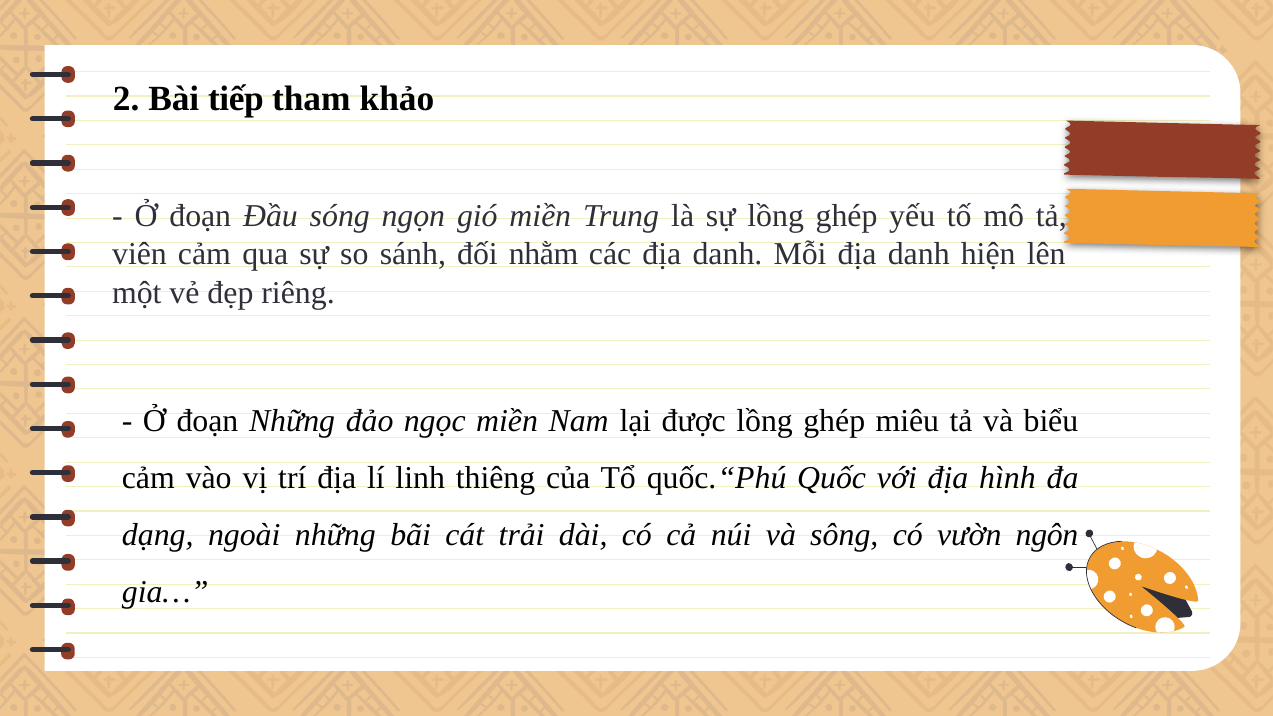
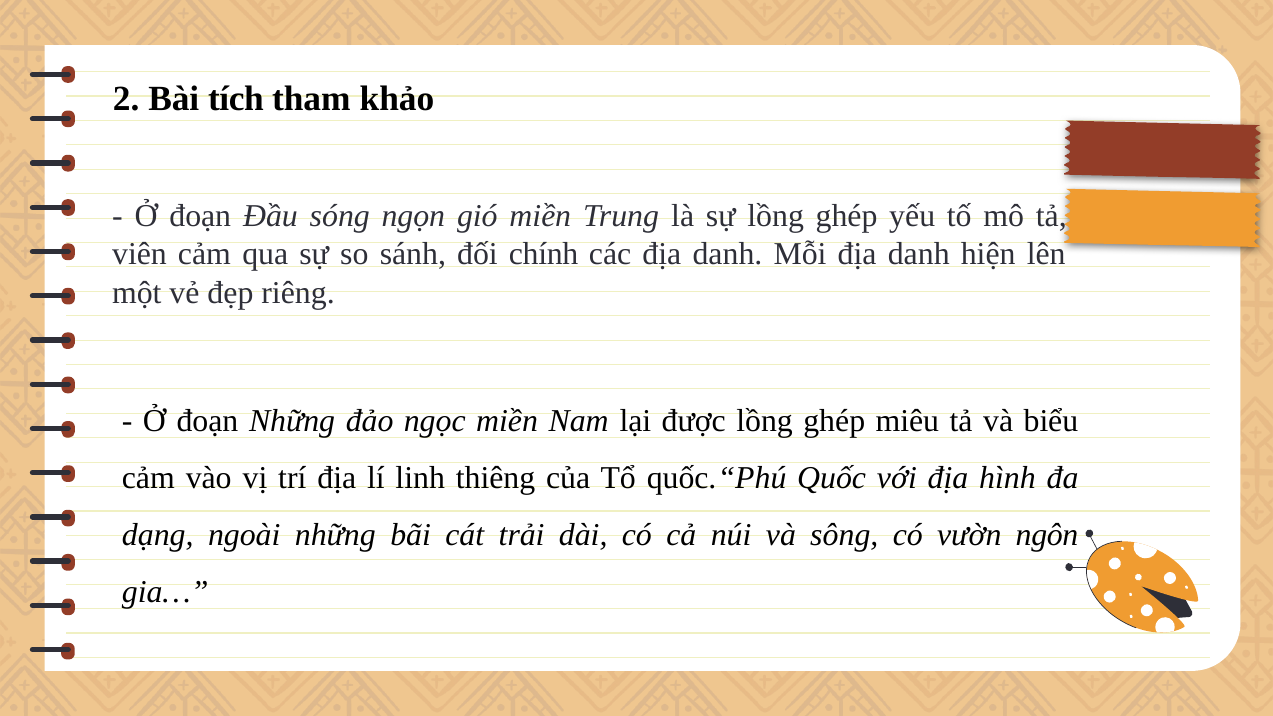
tiếp: tiếp -> tích
nhằm: nhằm -> chính
